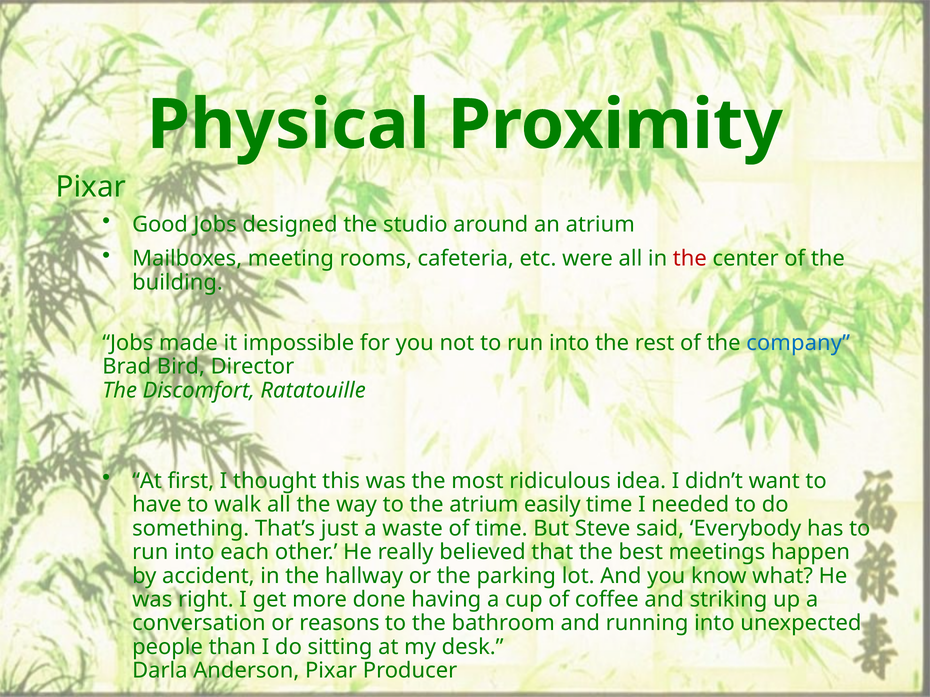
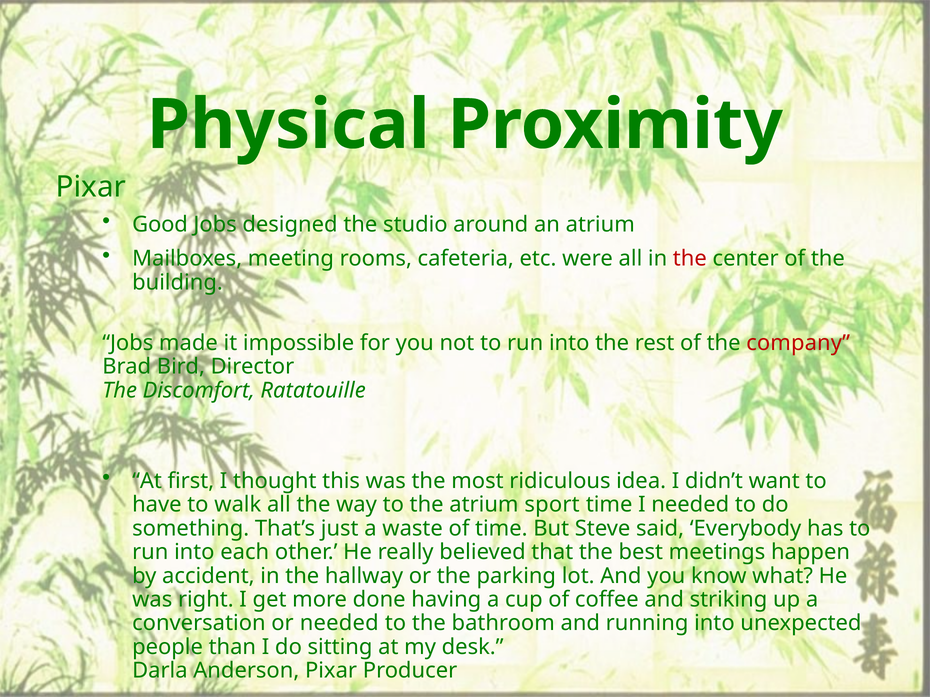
company colour: blue -> red
easily: easily -> sport
or reasons: reasons -> needed
